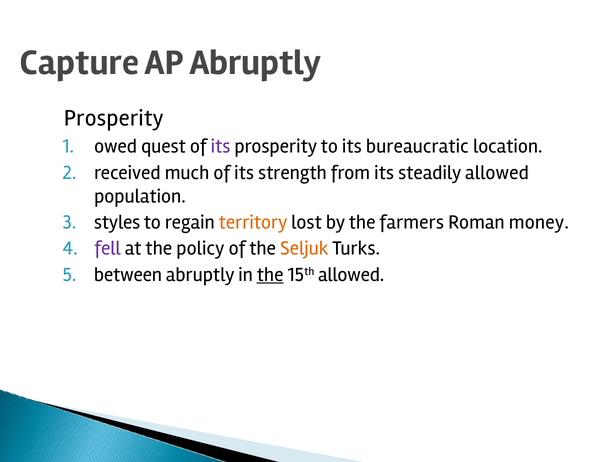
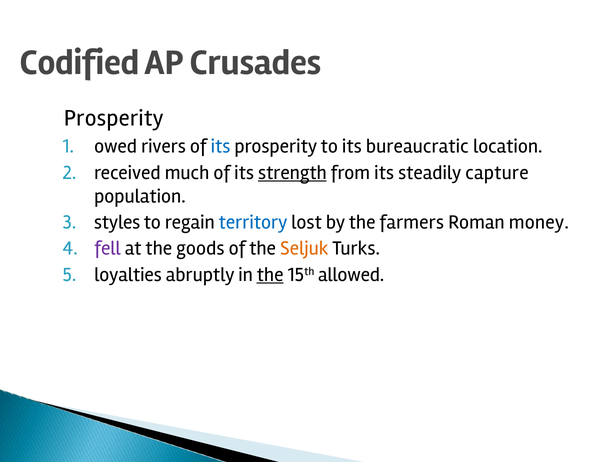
Capture: Capture -> Codified
AP Abruptly: Abruptly -> Crusades
quest: quest -> rivers
its at (221, 146) colour: purple -> blue
strength underline: none -> present
steadily allowed: allowed -> capture
territory colour: orange -> blue
policy: policy -> goods
between: between -> loyalties
